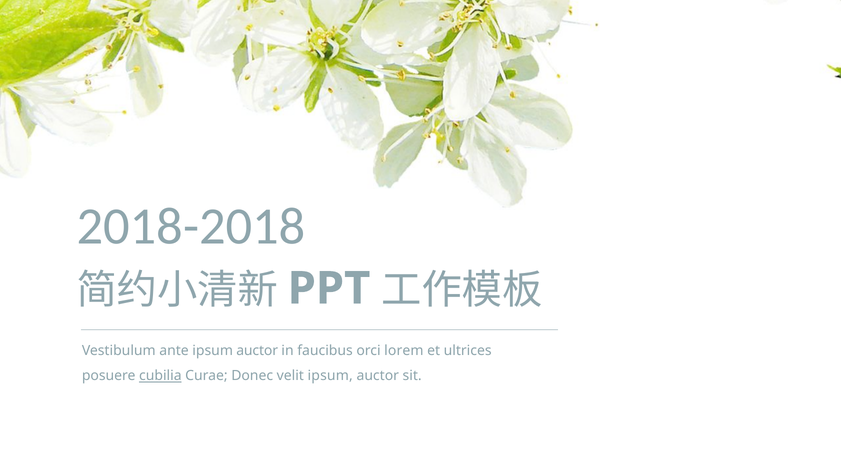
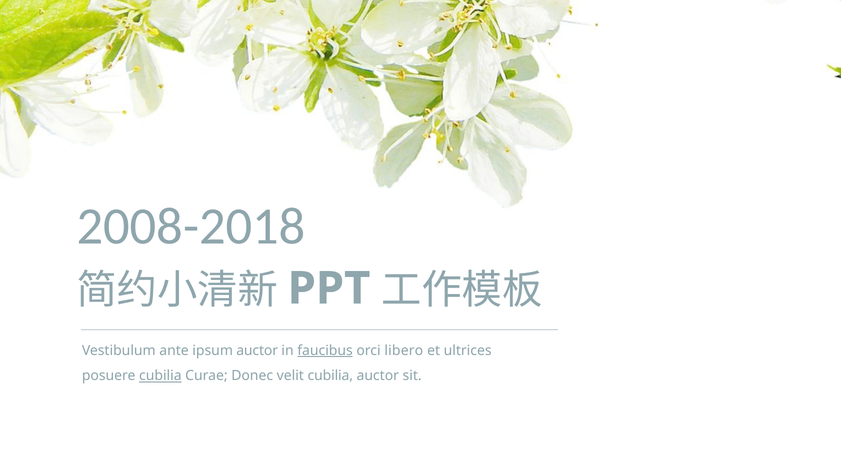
2018-2018: 2018-2018 -> 2008-2018
faucibus underline: none -> present
lorem: lorem -> libero
velit ipsum: ipsum -> cubilia
